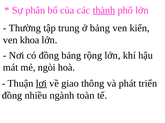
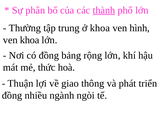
ở bảng: bảng -> khoa
kiến: kiến -> hình
ngòi: ngòi -> thức
lợi underline: present -> none
toàn: toàn -> ngòi
